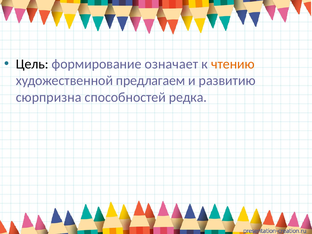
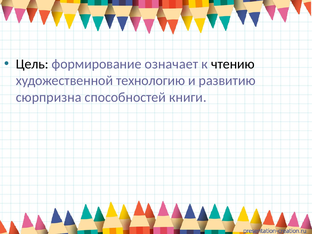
чтению colour: orange -> black
предлагаем: предлагаем -> технологию
редка: редка -> книги
